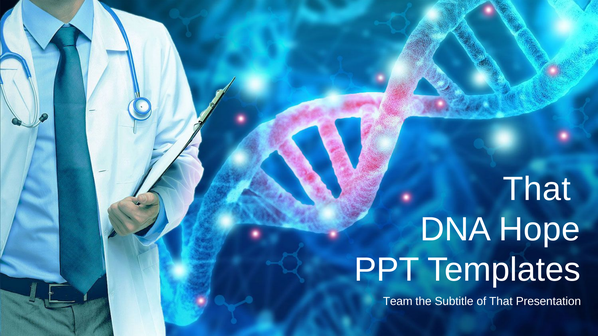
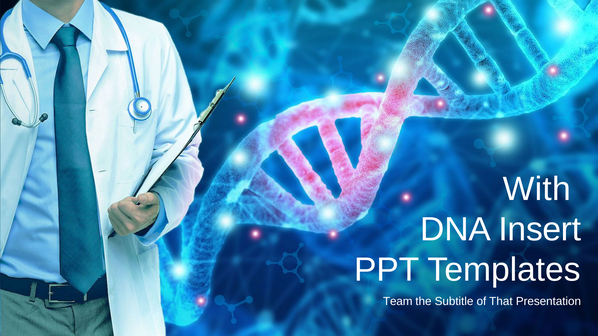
That at (537, 189): That -> With
Hope: Hope -> Insert
